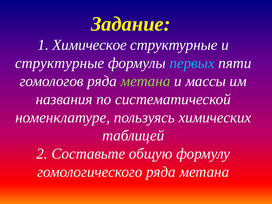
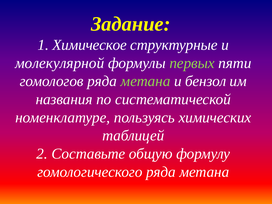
структурные at (60, 63): структурные -> молекулярной
первых colour: light blue -> light green
массы: массы -> бензол
